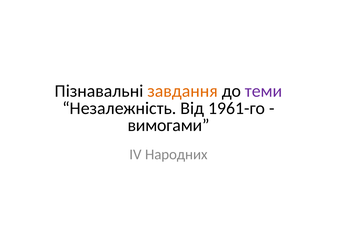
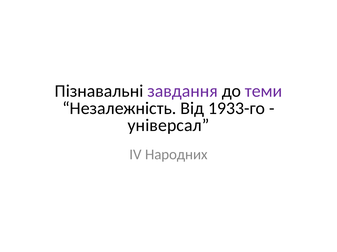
завдання colour: orange -> purple
1961-го: 1961-го -> 1933-го
вимогами: вимогами -> універсал
